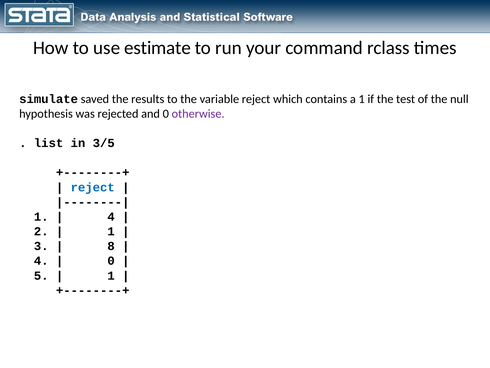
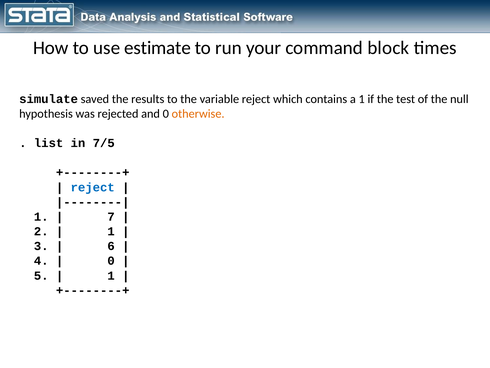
rclass: rclass -> block
otherwise colour: purple -> orange
3/5: 3/5 -> 7/5
4 at (111, 216): 4 -> 7
8: 8 -> 6
